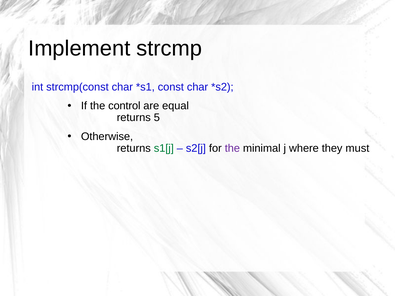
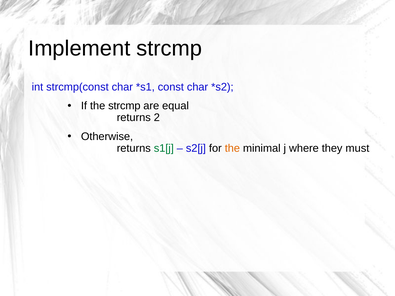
the control: control -> strcmp
5: 5 -> 2
the at (232, 148) colour: purple -> orange
